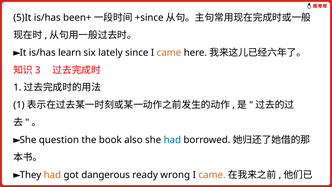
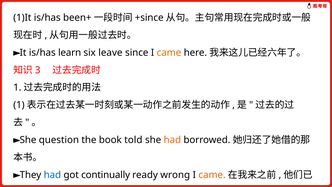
5)It: 5)It -> 1)It
lately: lately -> leave
also: also -> told
had at (172, 140) colour: blue -> orange
had at (52, 175) colour: orange -> blue
dangerous: dangerous -> continually
